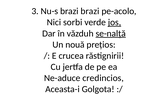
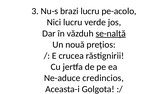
brazi brazi: brazi -> lucru
Nici sorbi: sorbi -> lucru
jos underline: present -> none
